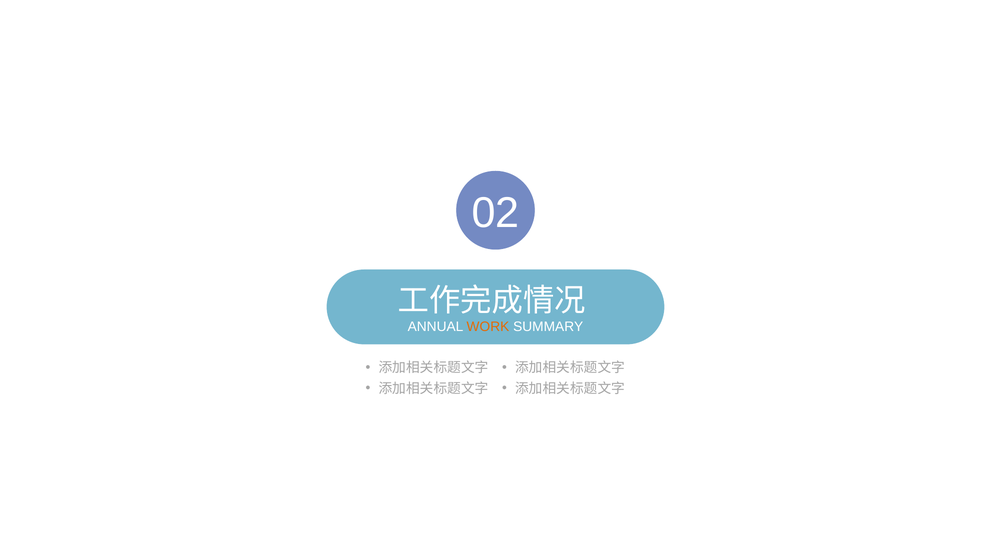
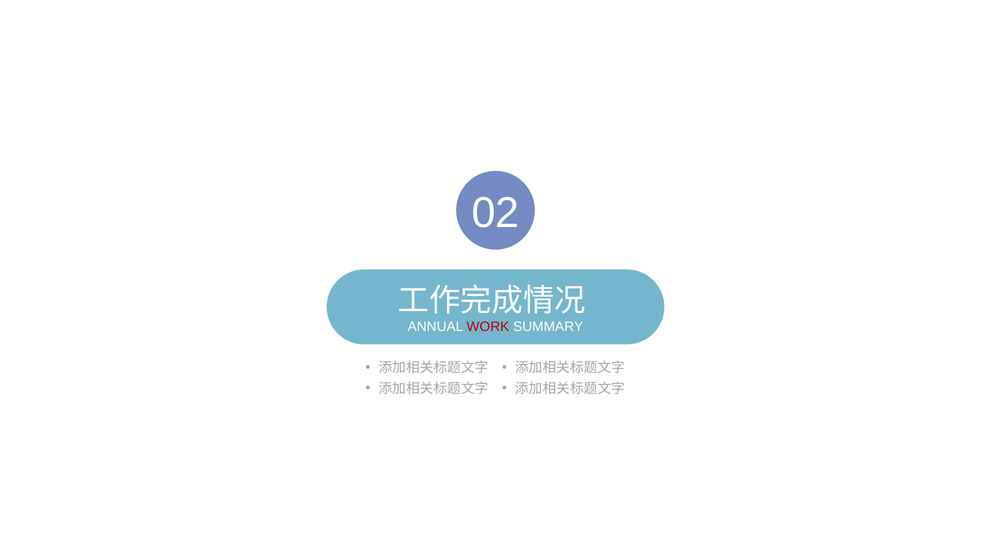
WORK colour: orange -> red
